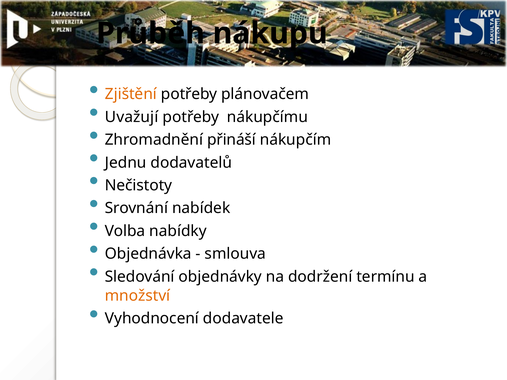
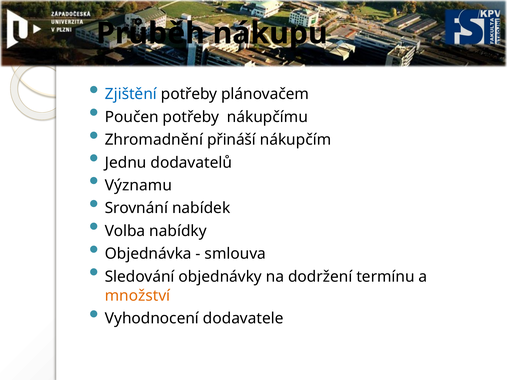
Zjištění colour: orange -> blue
Uvažují: Uvažují -> Poučen
Nečistoty: Nečistoty -> Významu
